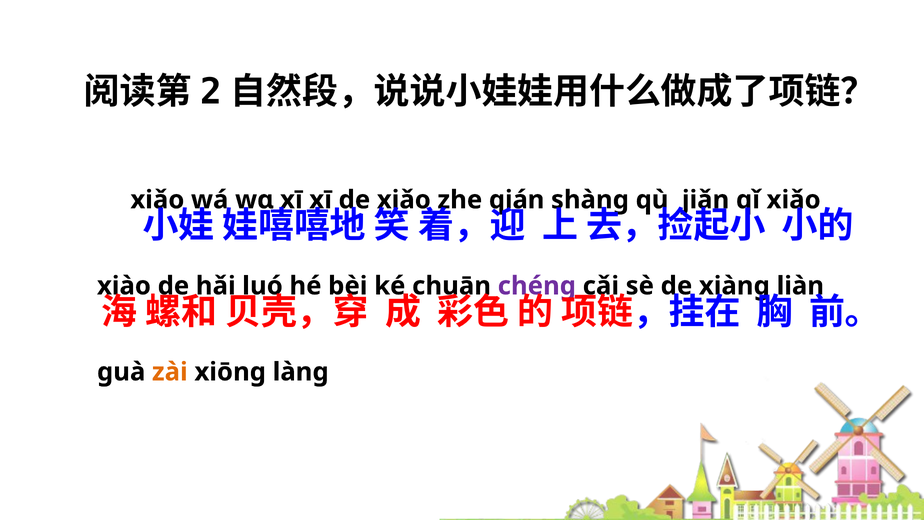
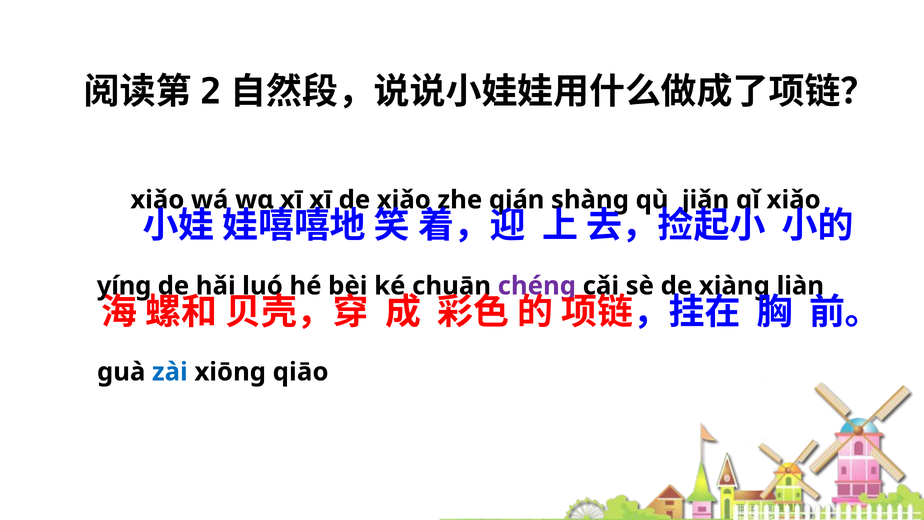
xiào: xiào -> yínɡ
zài colour: orange -> blue
lànɡ: lànɡ -> qiāo
